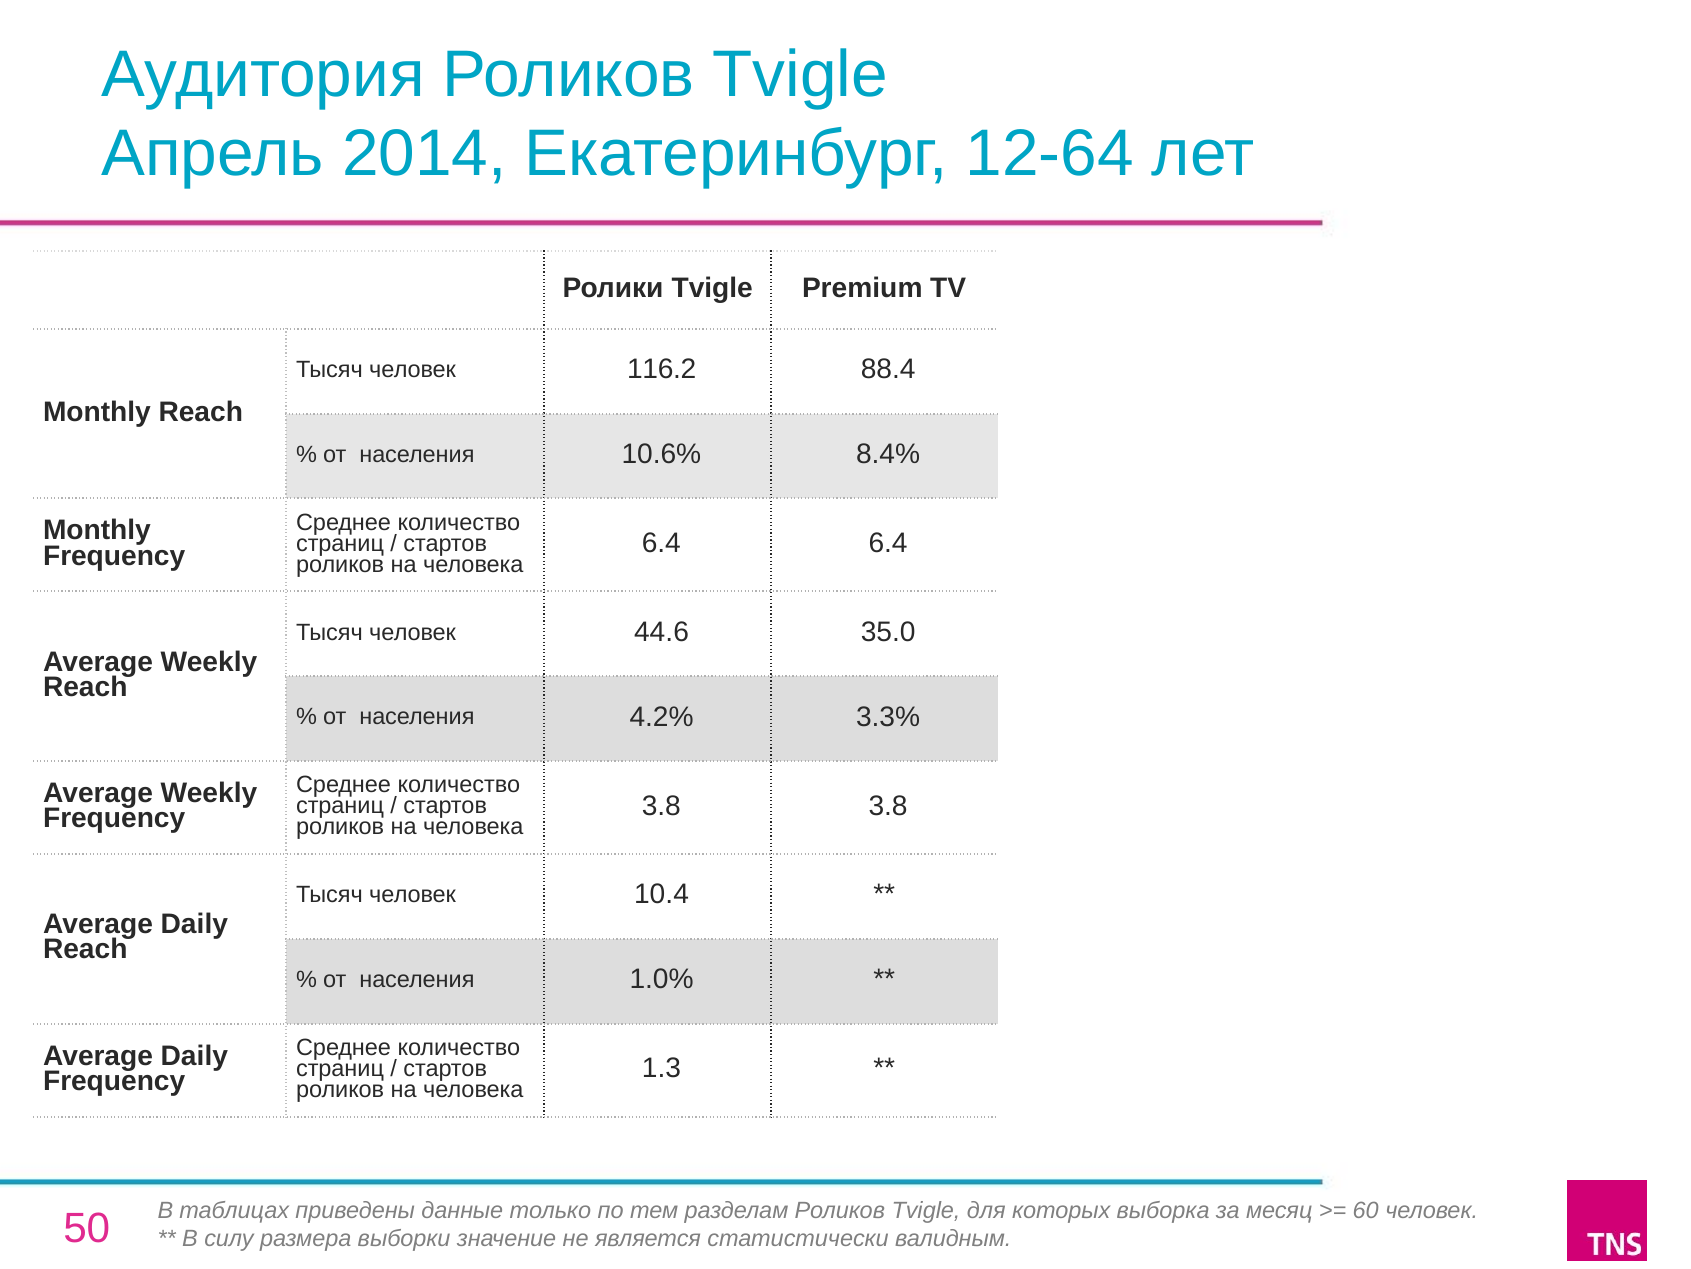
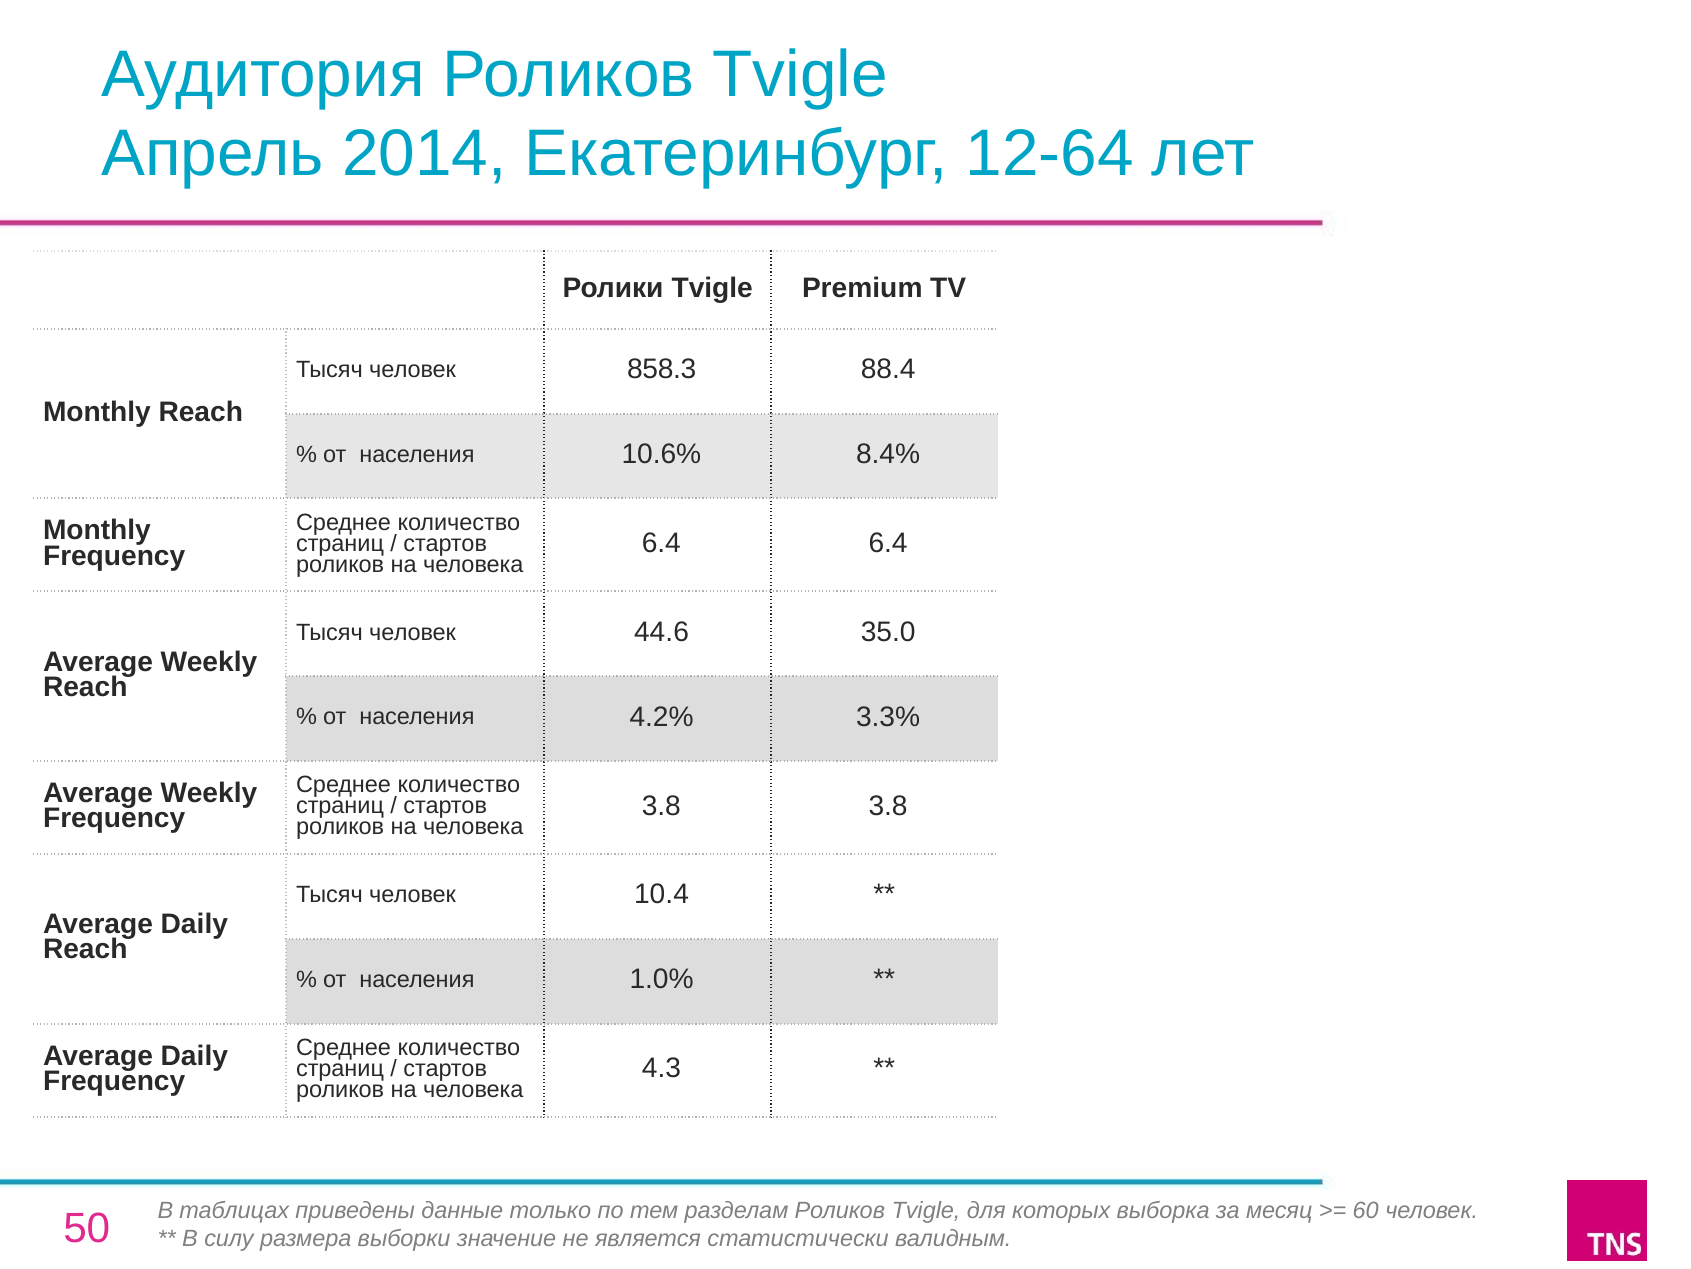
116.2: 116.2 -> 858.3
1.3: 1.3 -> 4.3
